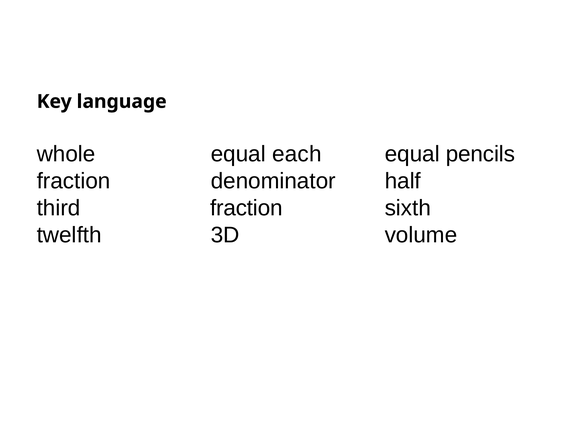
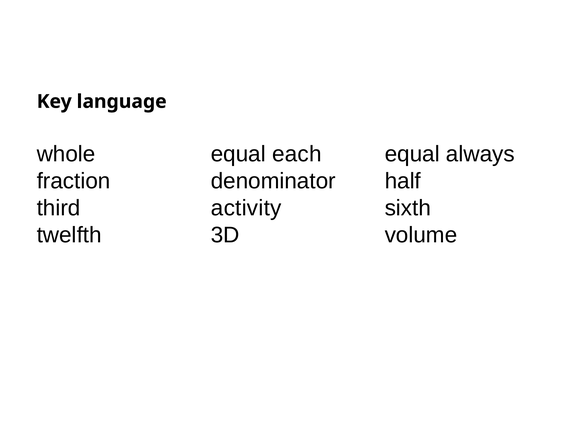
pencils: pencils -> always
third fraction: fraction -> activity
